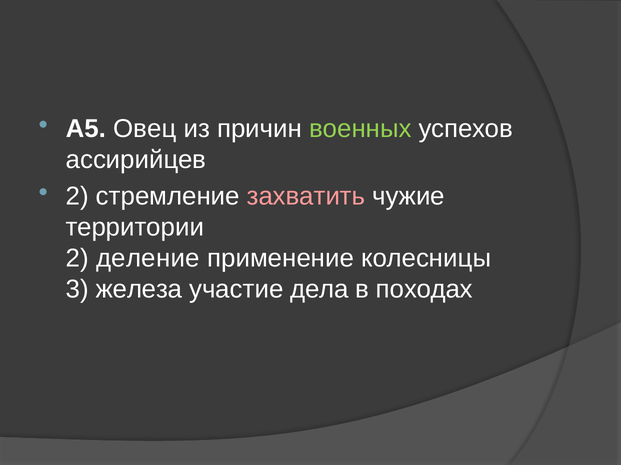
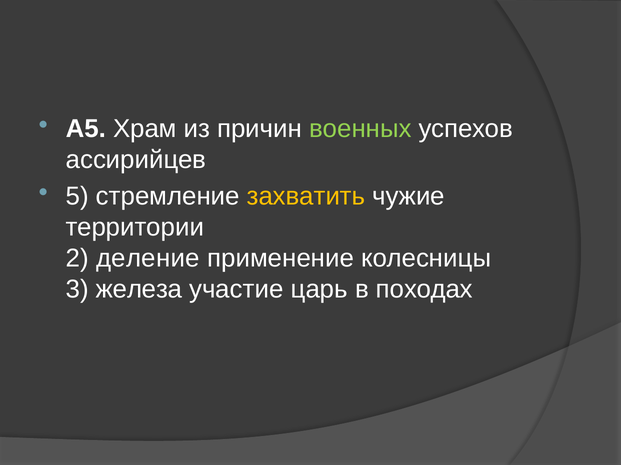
Овец: Овец -> Храм
2 at (77, 196): 2 -> 5
захватить colour: pink -> yellow
дела: дела -> царь
